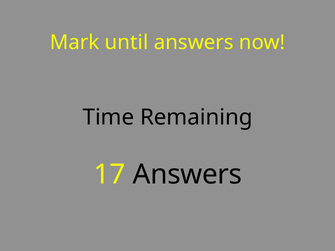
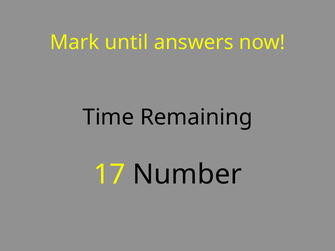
17 Answers: Answers -> Number
